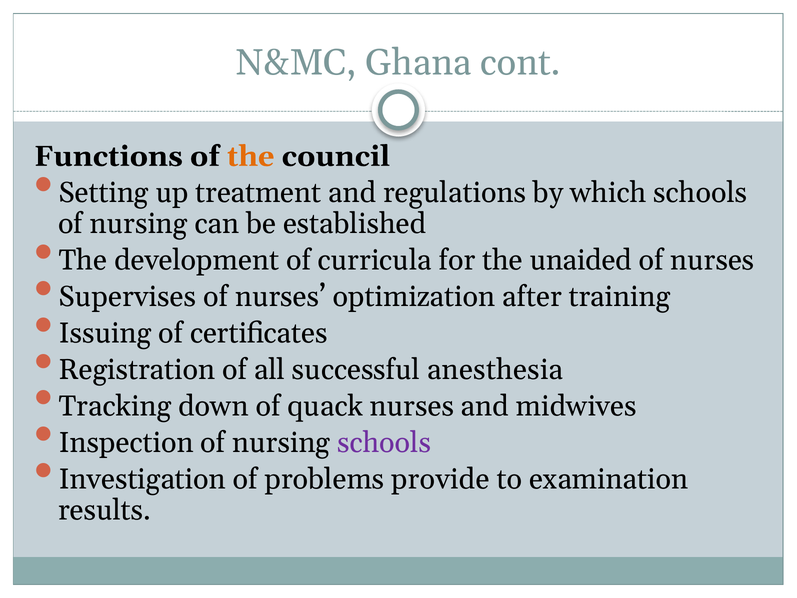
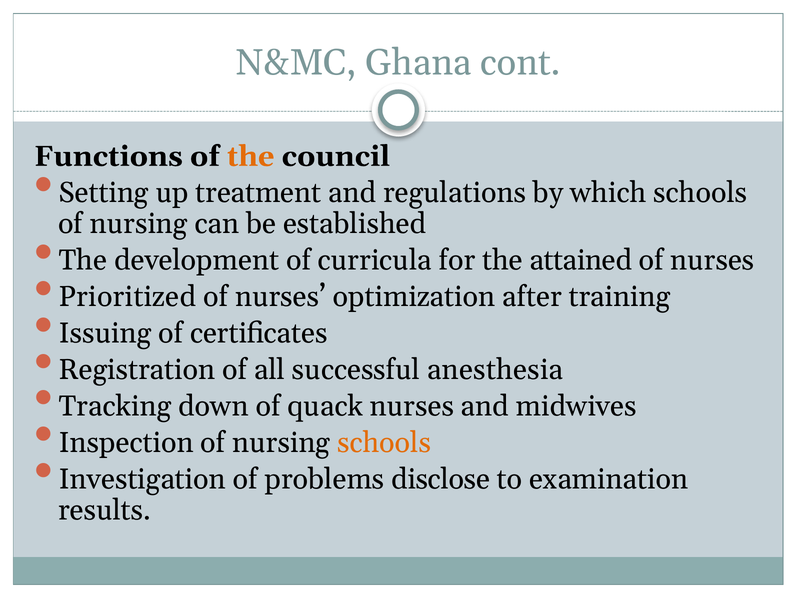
unaided: unaided -> attained
Supervises: Supervises -> Prioritized
schools at (384, 442) colour: purple -> orange
provide: provide -> disclose
